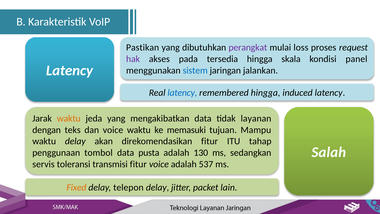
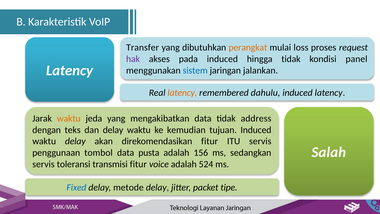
Pastikan: Pastikan -> Transfer
perangkat colour: purple -> orange
pada tersedia: tersedia -> induced
hingga skala: skala -> tidak
latency at (182, 93) colour: blue -> orange
remembered hingga: hingga -> dahulu
layanan: layanan -> address
dan voice: voice -> delay
memasuki: memasuki -> kemudian
tujuan Mampu: Mampu -> Induced
ITU tahap: tahap -> servis
130: 130 -> 156
537: 537 -> 524
Fixed colour: orange -> blue
telepon: telepon -> metode
lain: lain -> tipe
